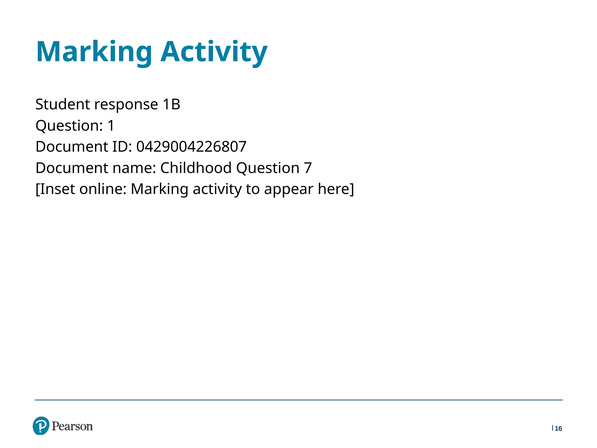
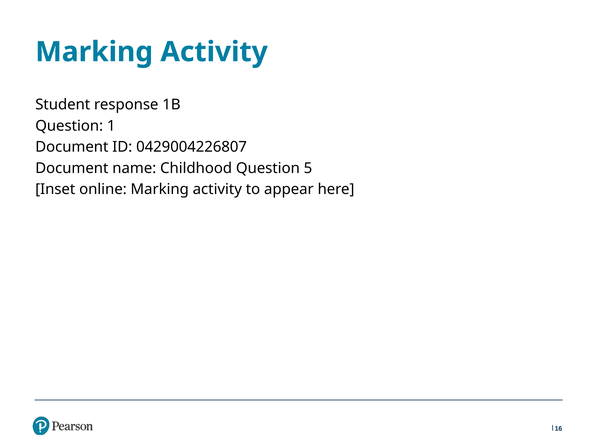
7: 7 -> 5
